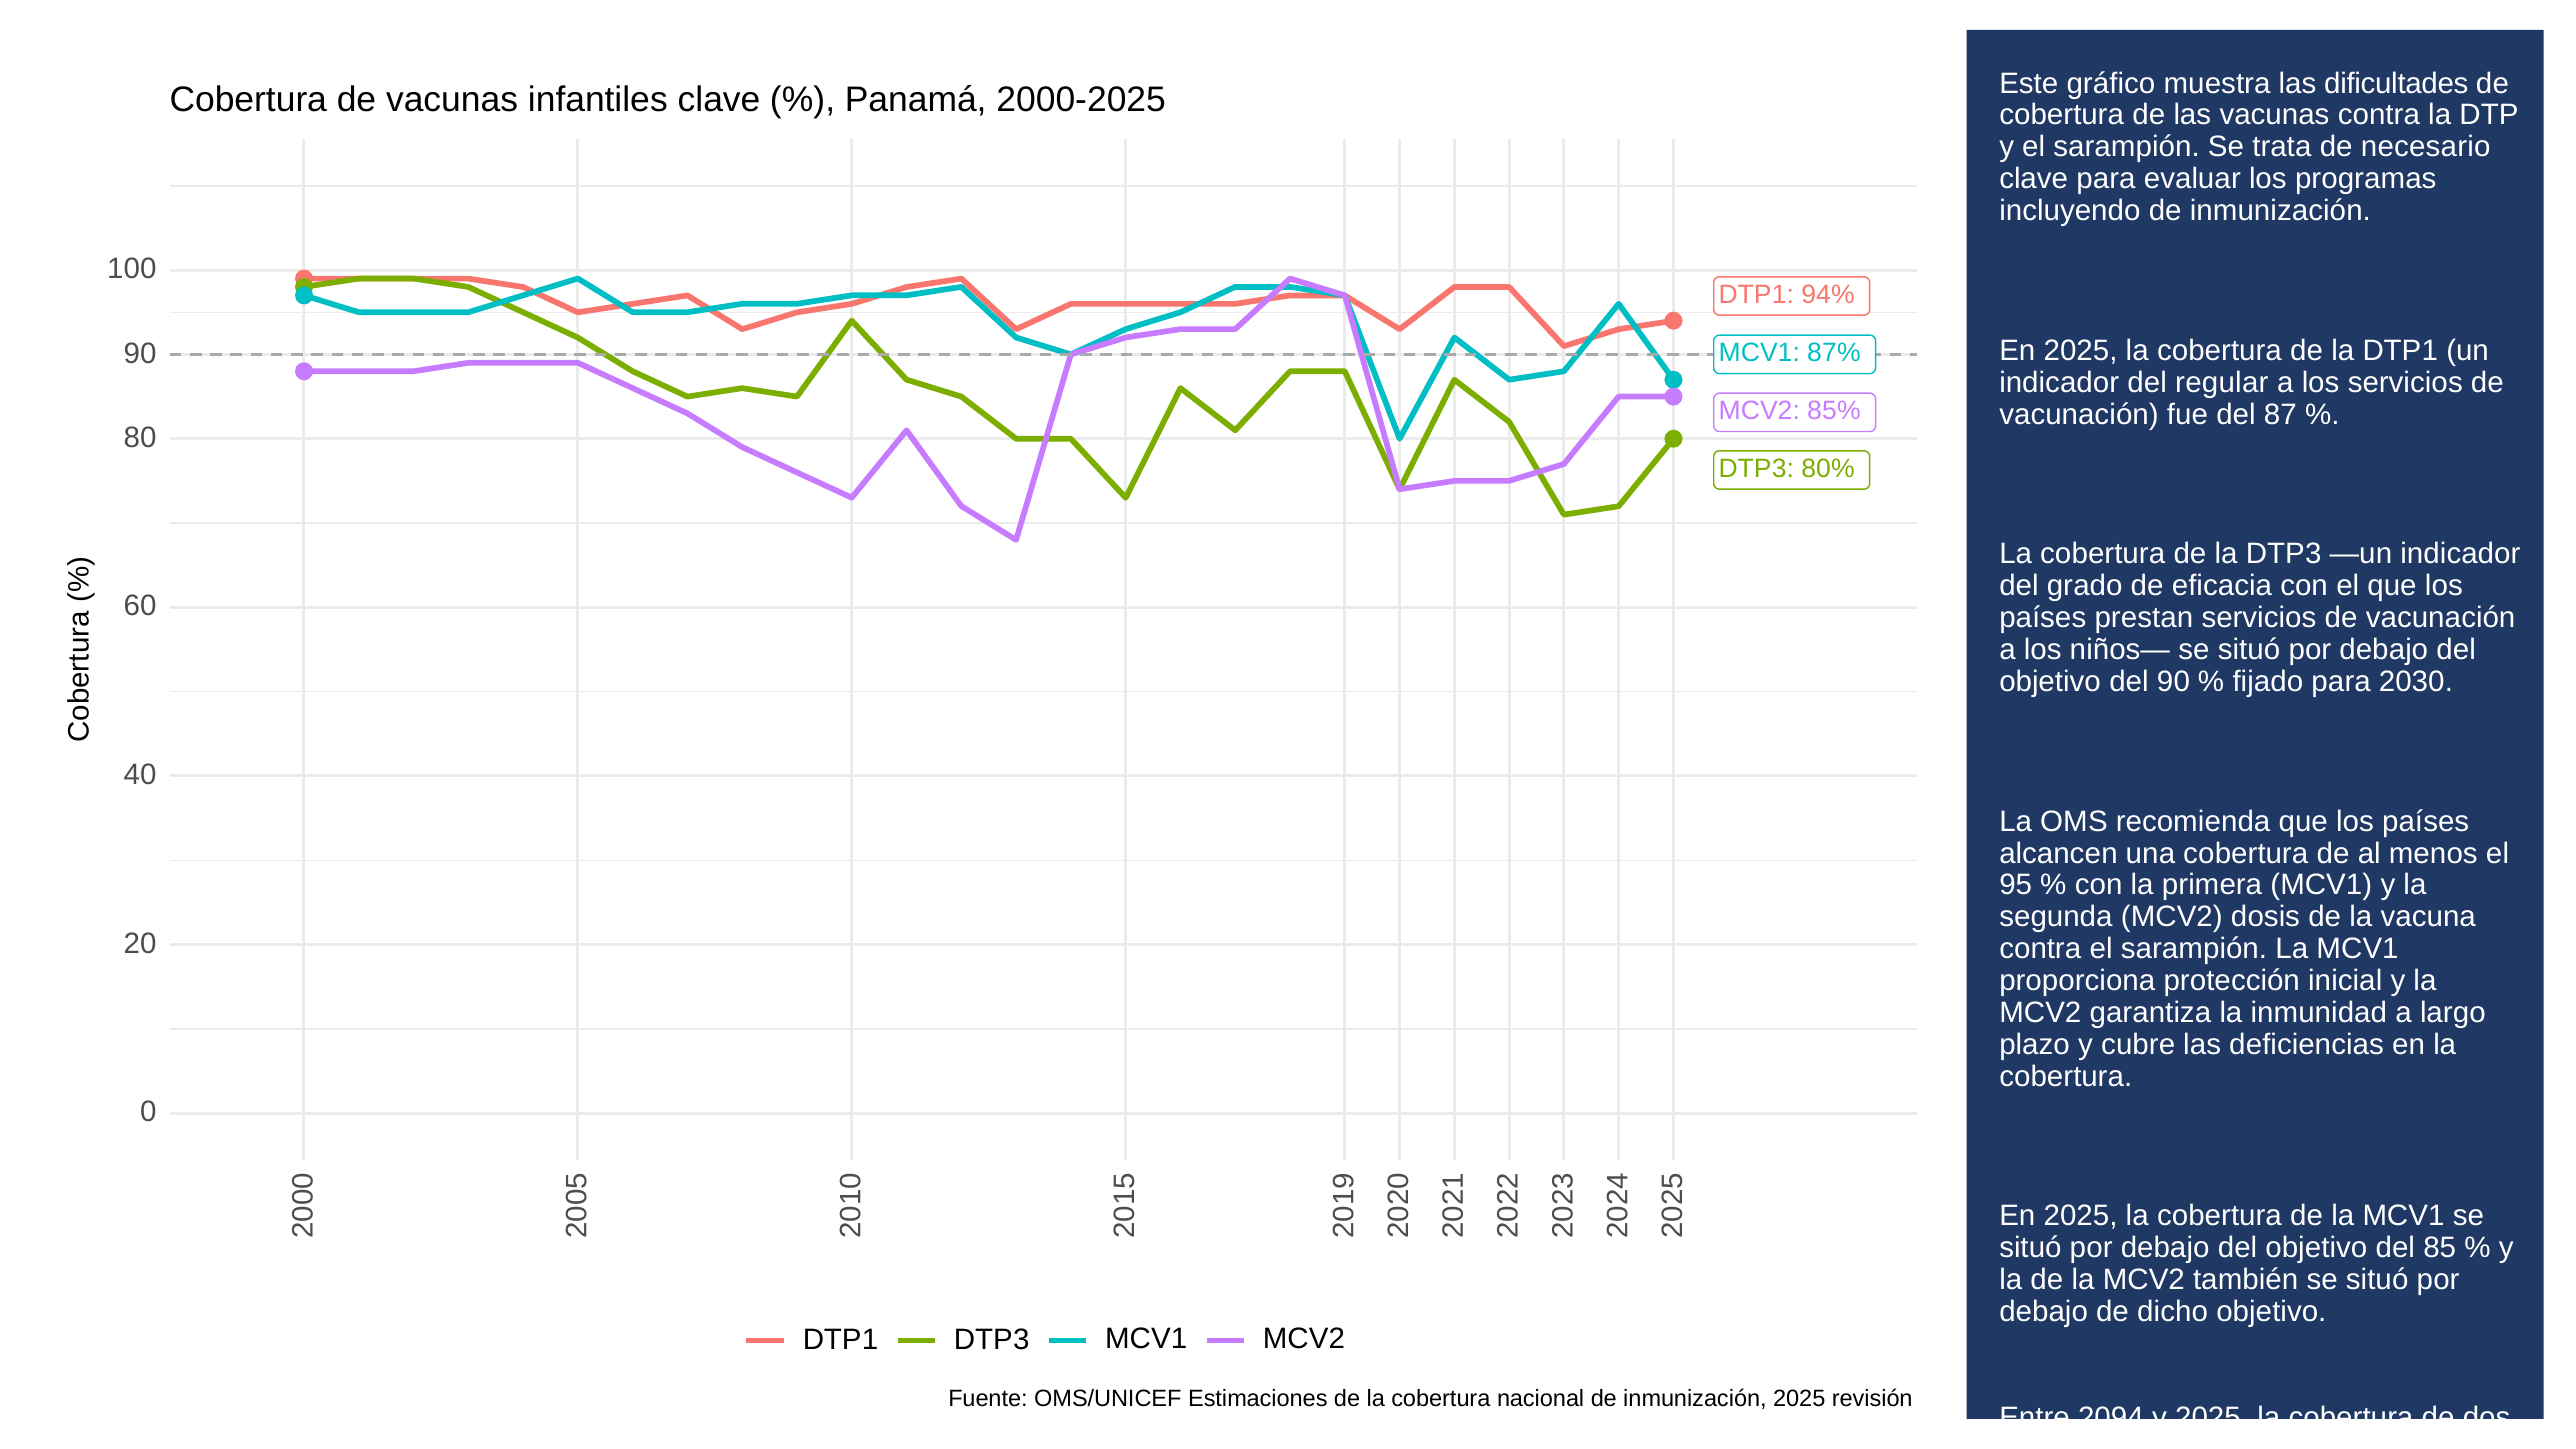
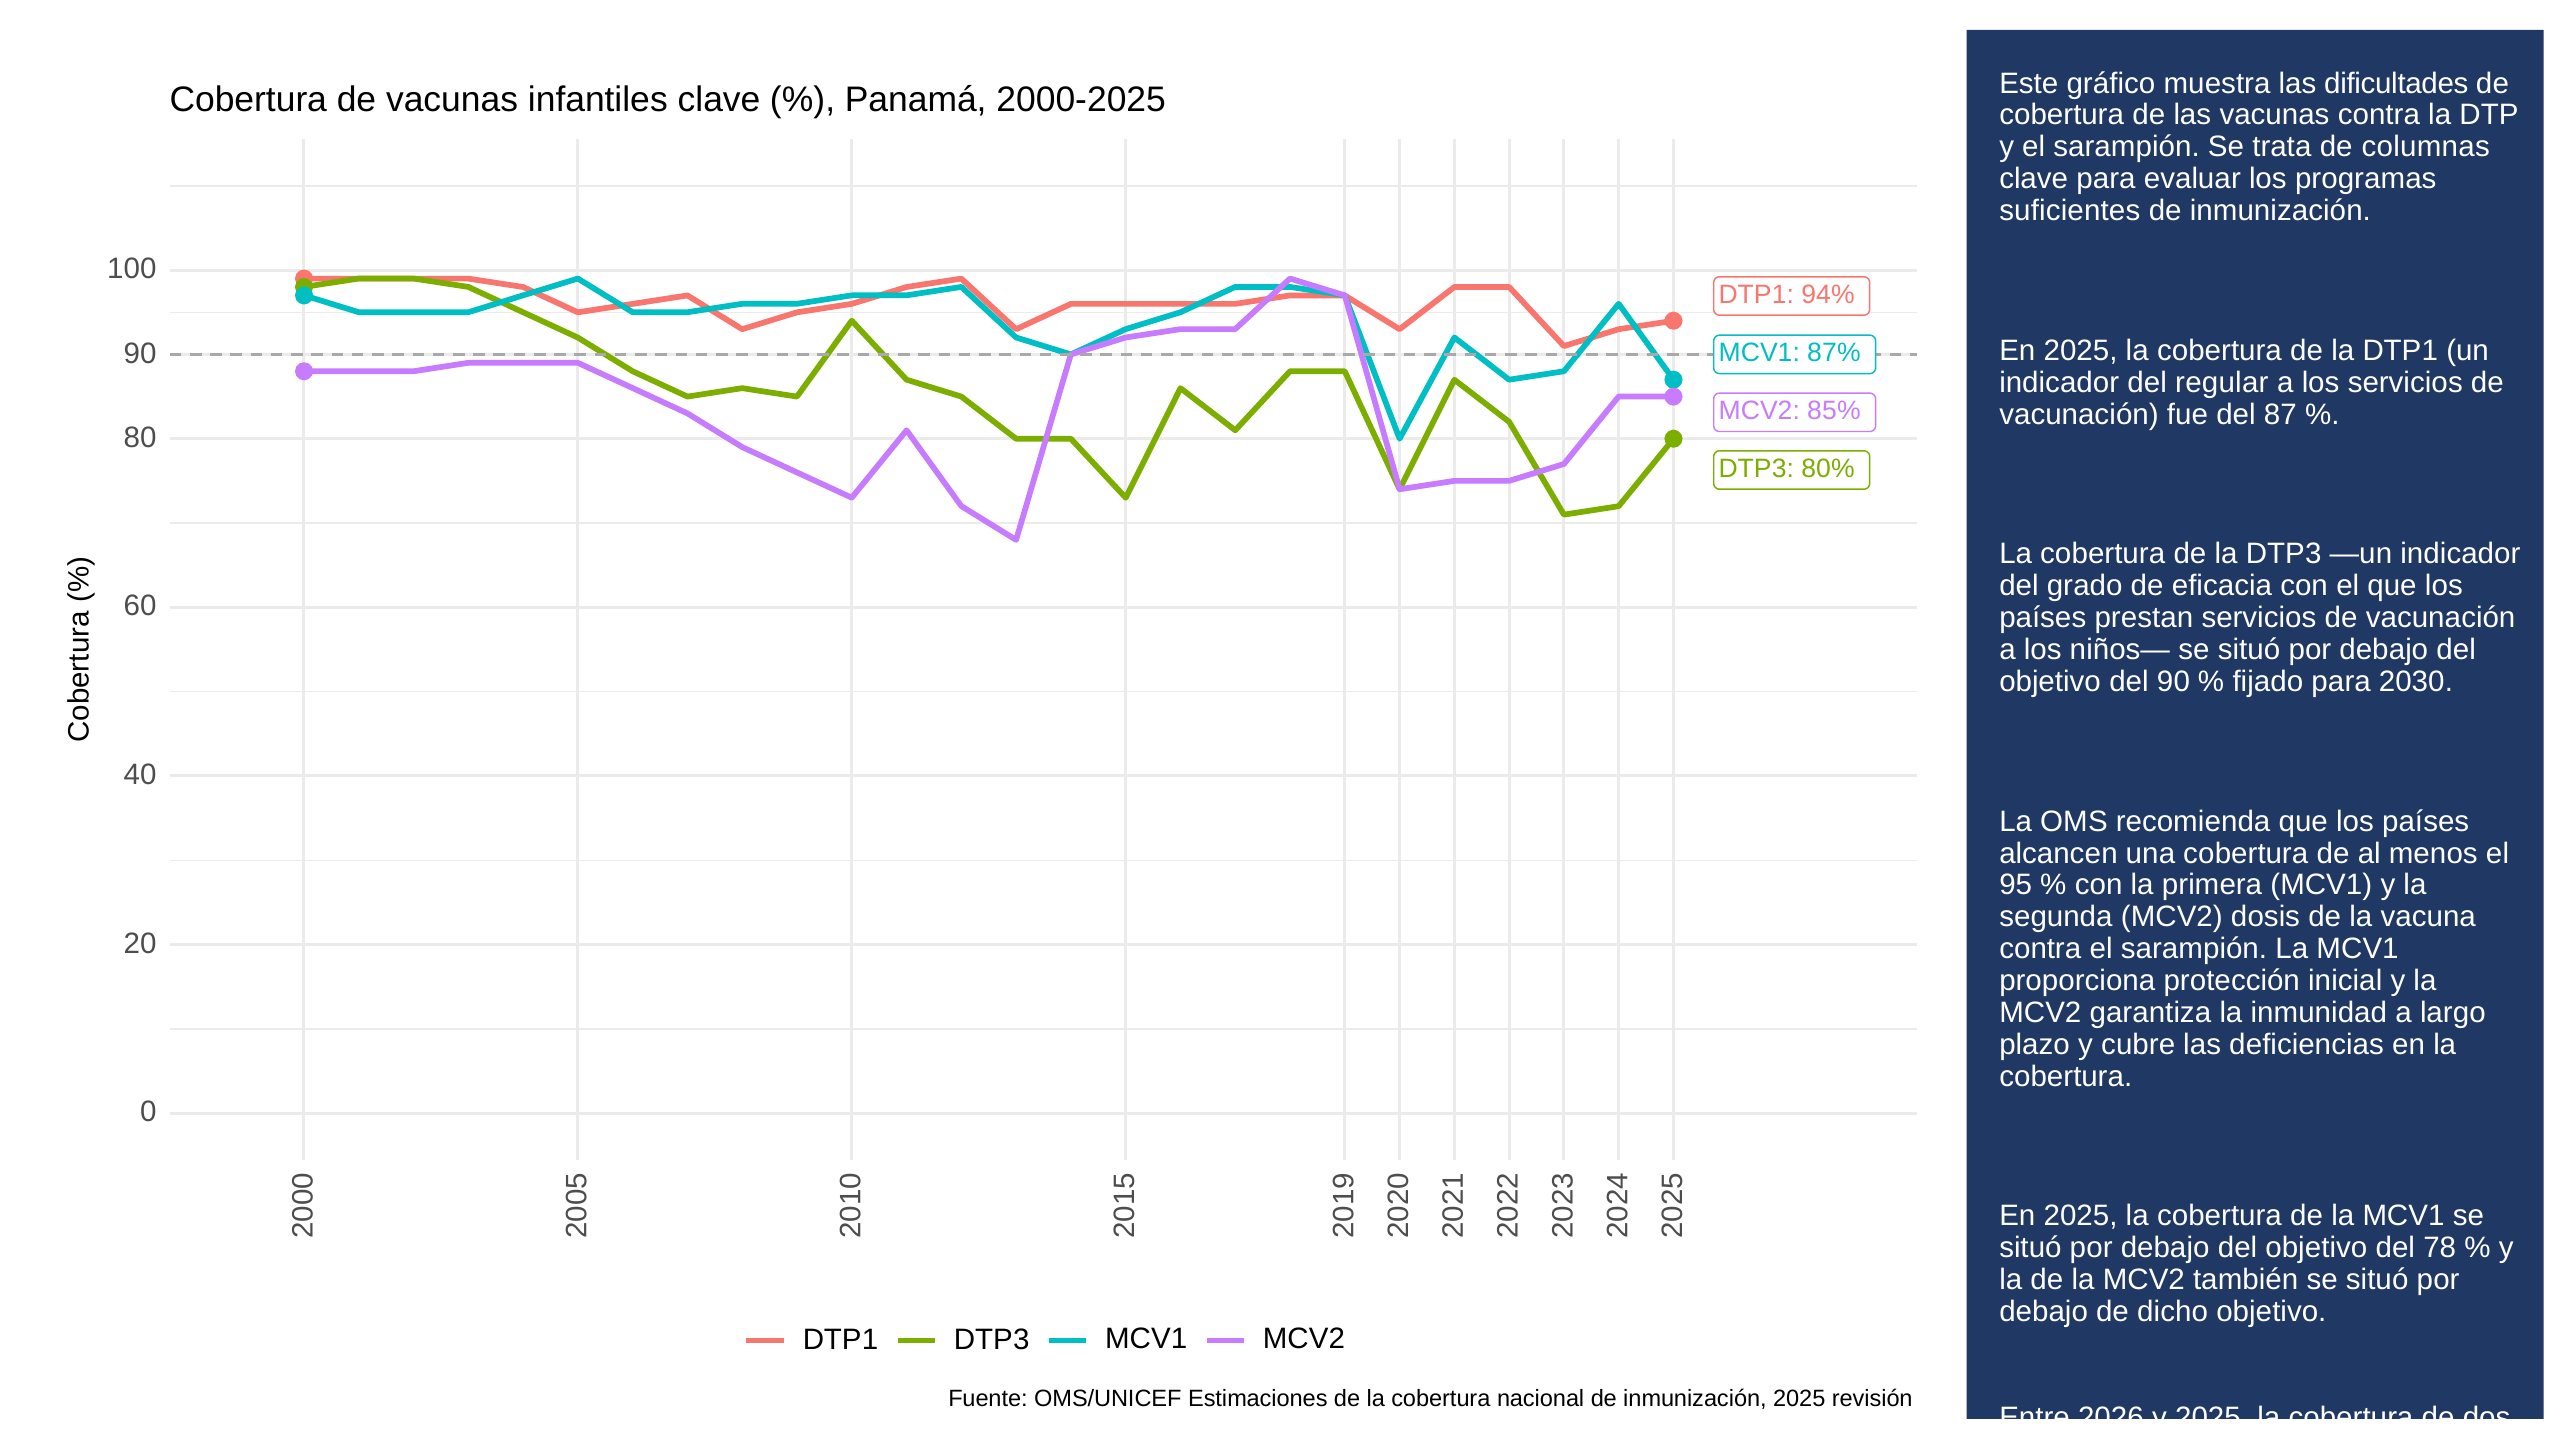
necesario: necesario -> columnas
incluyendo: incluyendo -> suficientes
85: 85 -> 78
2094: 2094 -> 2026
